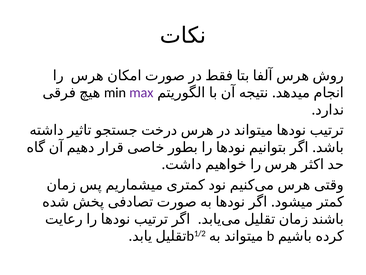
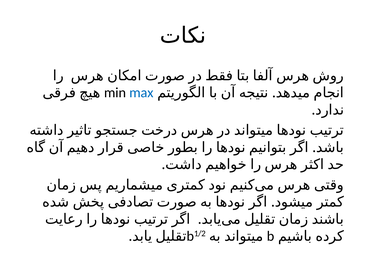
max colour: purple -> blue
